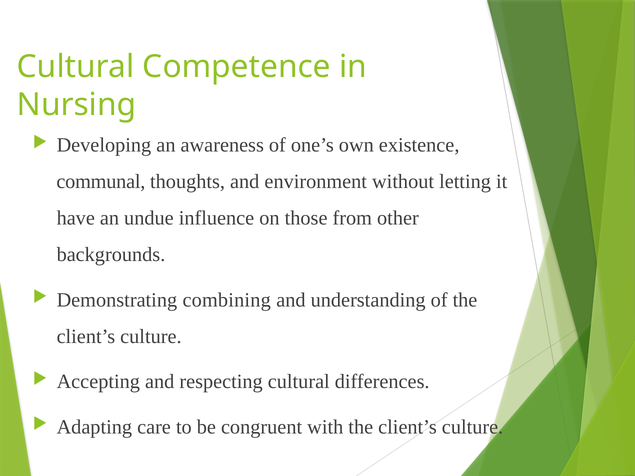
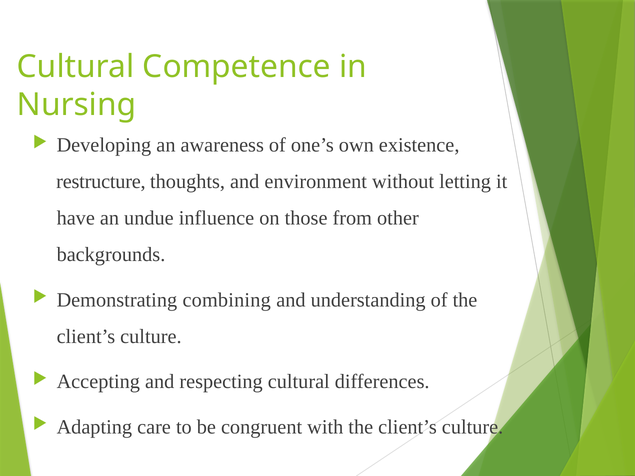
communal: communal -> restructure
